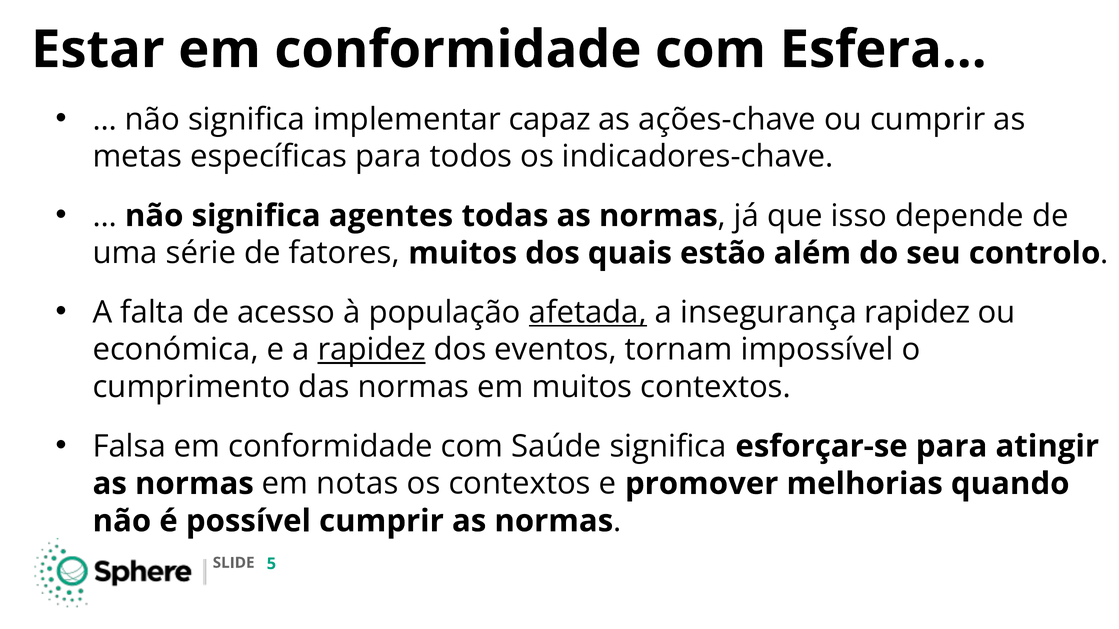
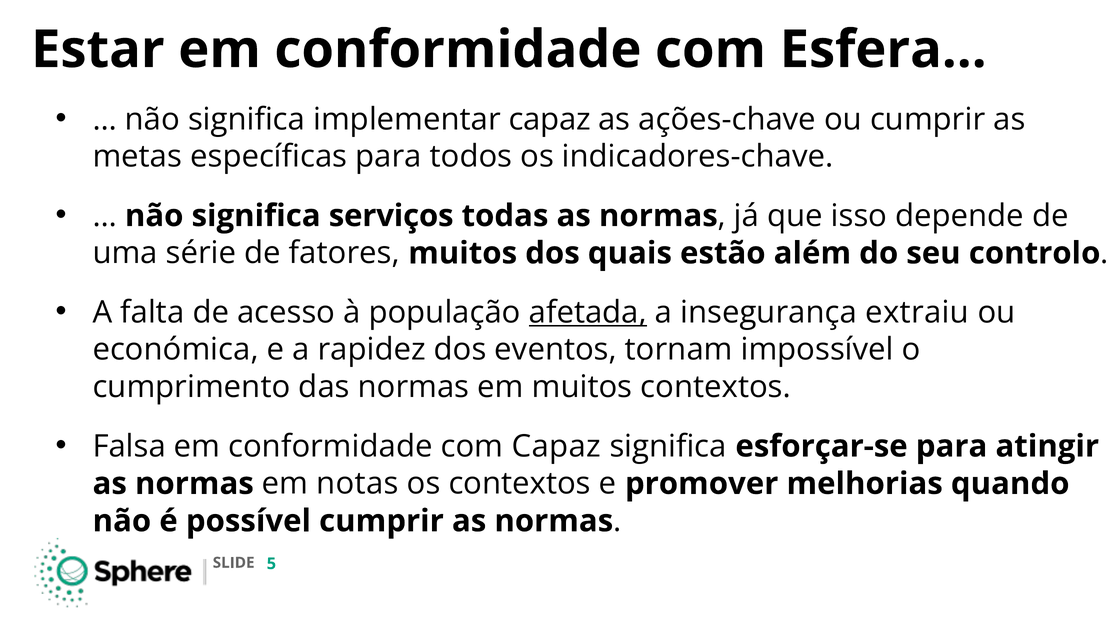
agentes: agentes -> serviços
insegurança rapidez: rapidez -> extraiu
rapidez at (372, 350) underline: present -> none
com Saúde: Saúde -> Capaz
